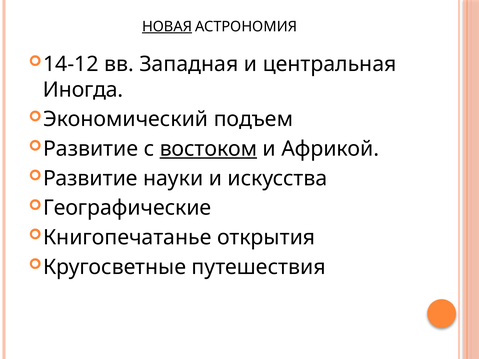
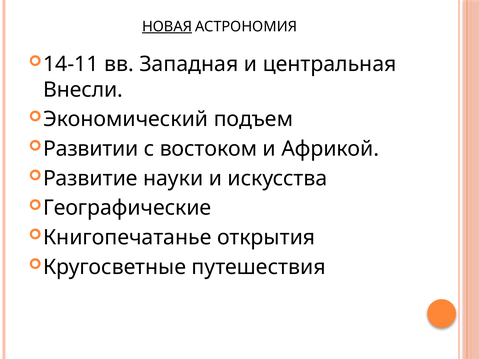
14-12: 14-12 -> 14-11
Иногда: Иногда -> Внесли
Развитие at (91, 149): Развитие -> Развитии
востоком underline: present -> none
